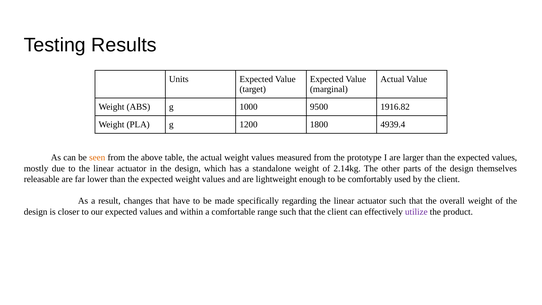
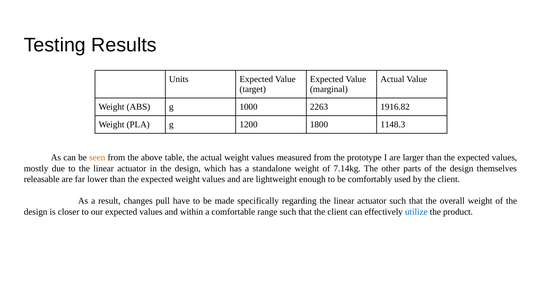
9500: 9500 -> 2263
4939.4: 4939.4 -> 1148.3
2.14kg: 2.14kg -> 7.14kg
changes that: that -> pull
utilize colour: purple -> blue
